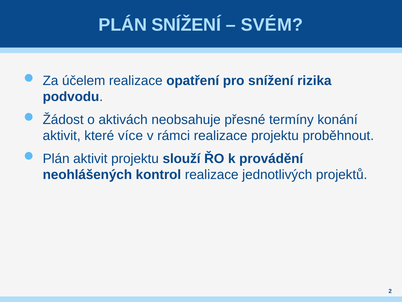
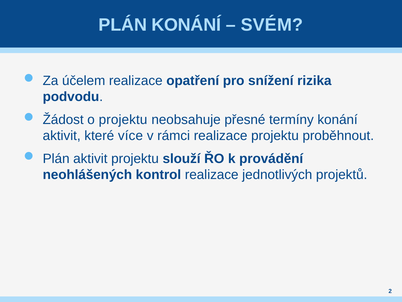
PLÁN SNÍŽENÍ: SNÍŽENÍ -> KONÁNÍ
o aktivách: aktivách -> projektu
